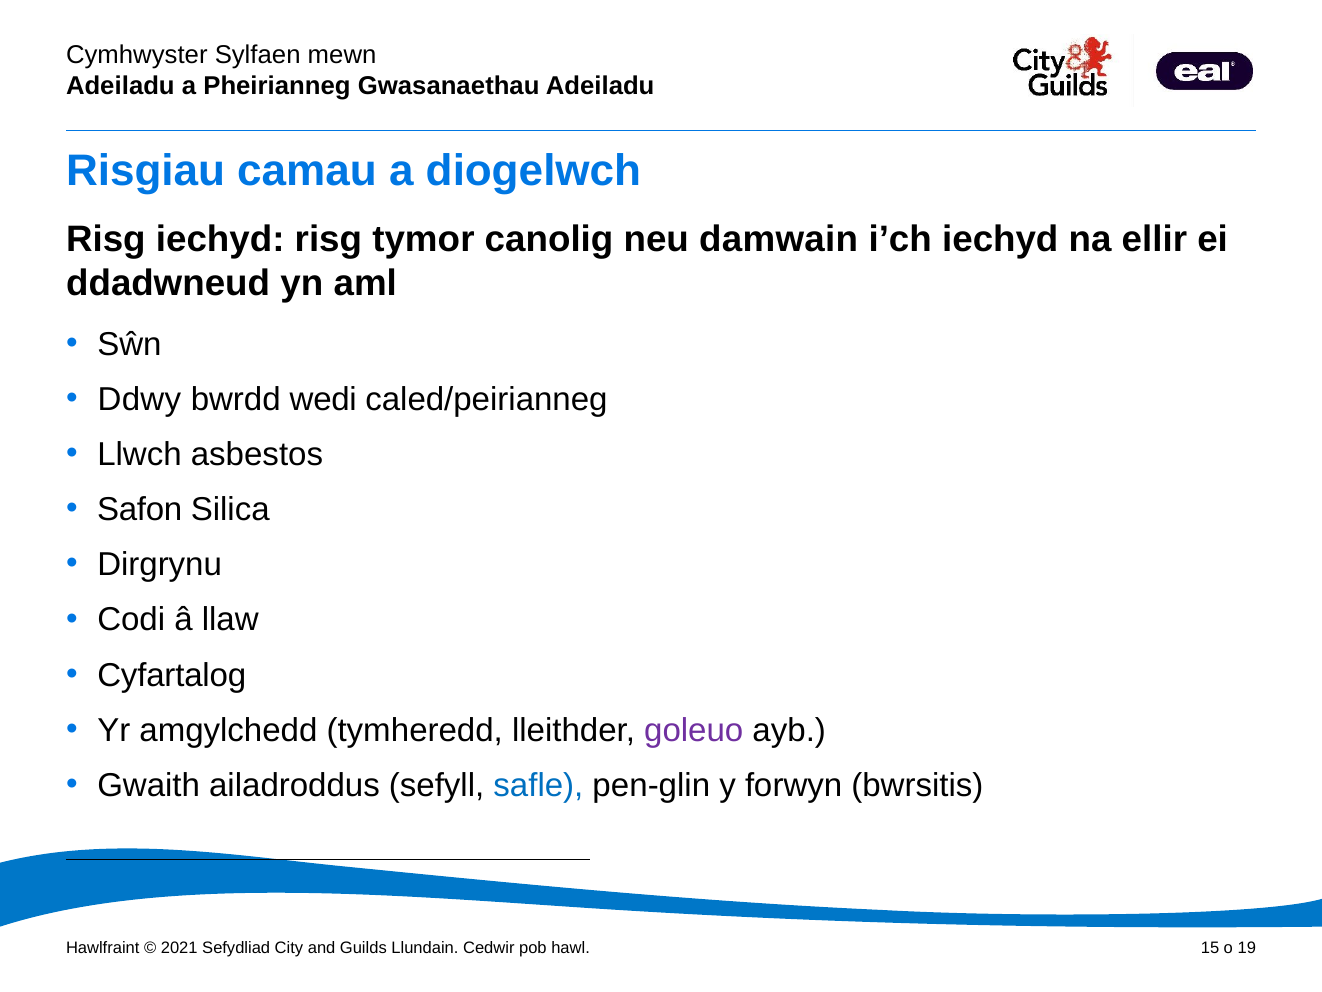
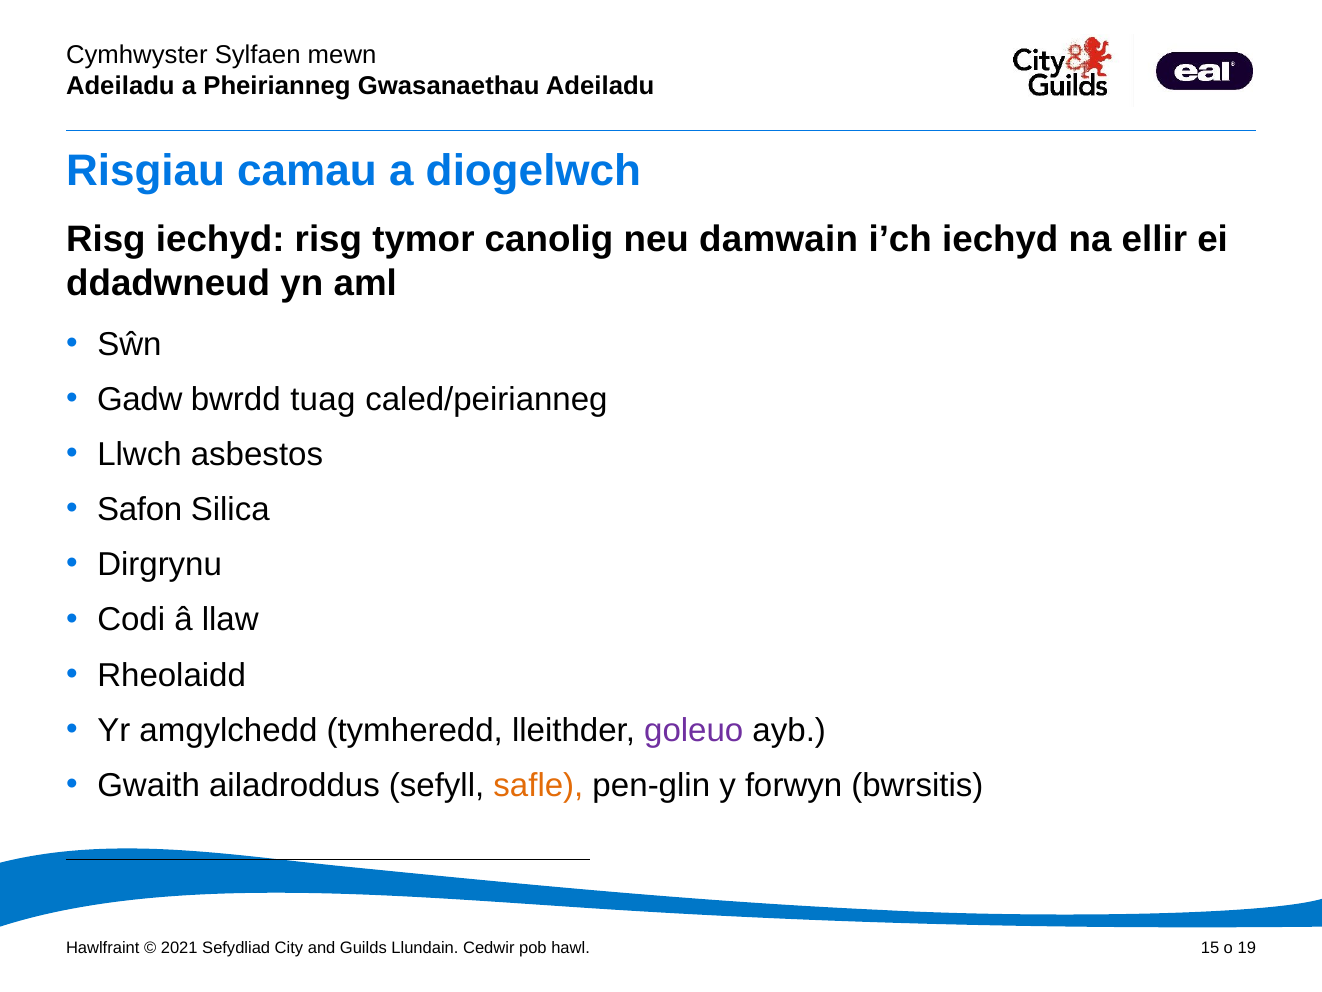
Ddwy: Ddwy -> Gadw
wedi: wedi -> tuag
Cyfartalog: Cyfartalog -> Rheolaidd
safle colour: blue -> orange
